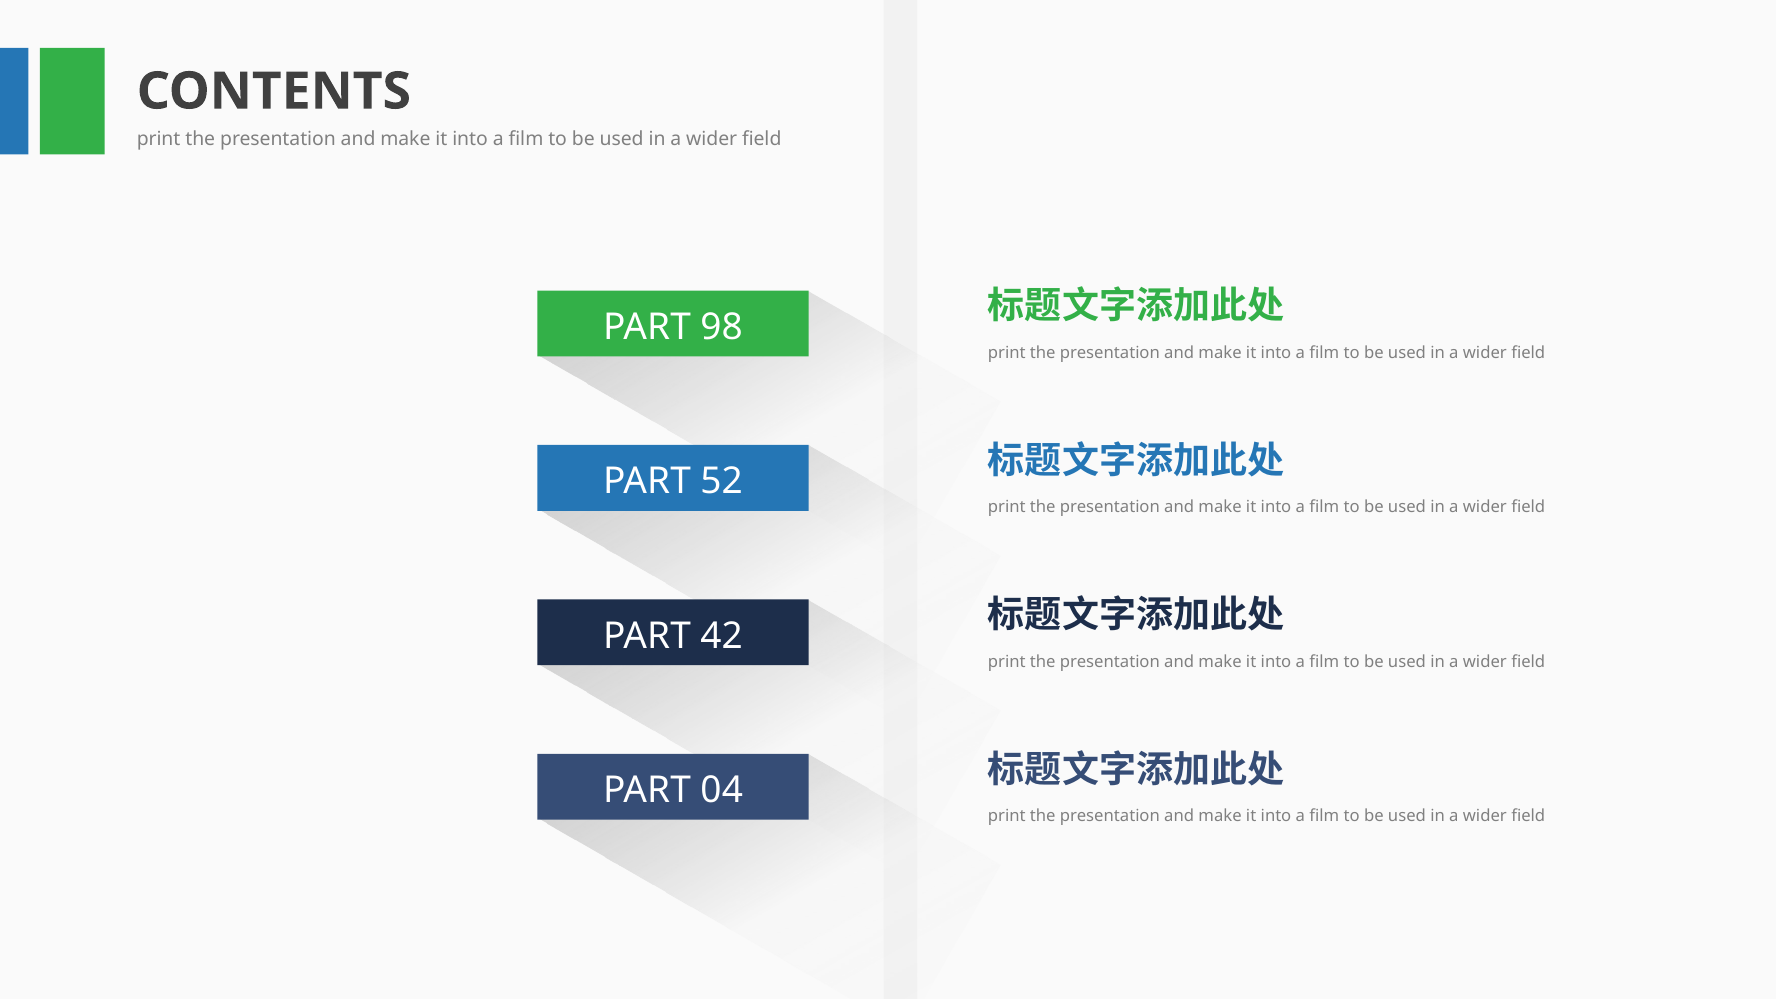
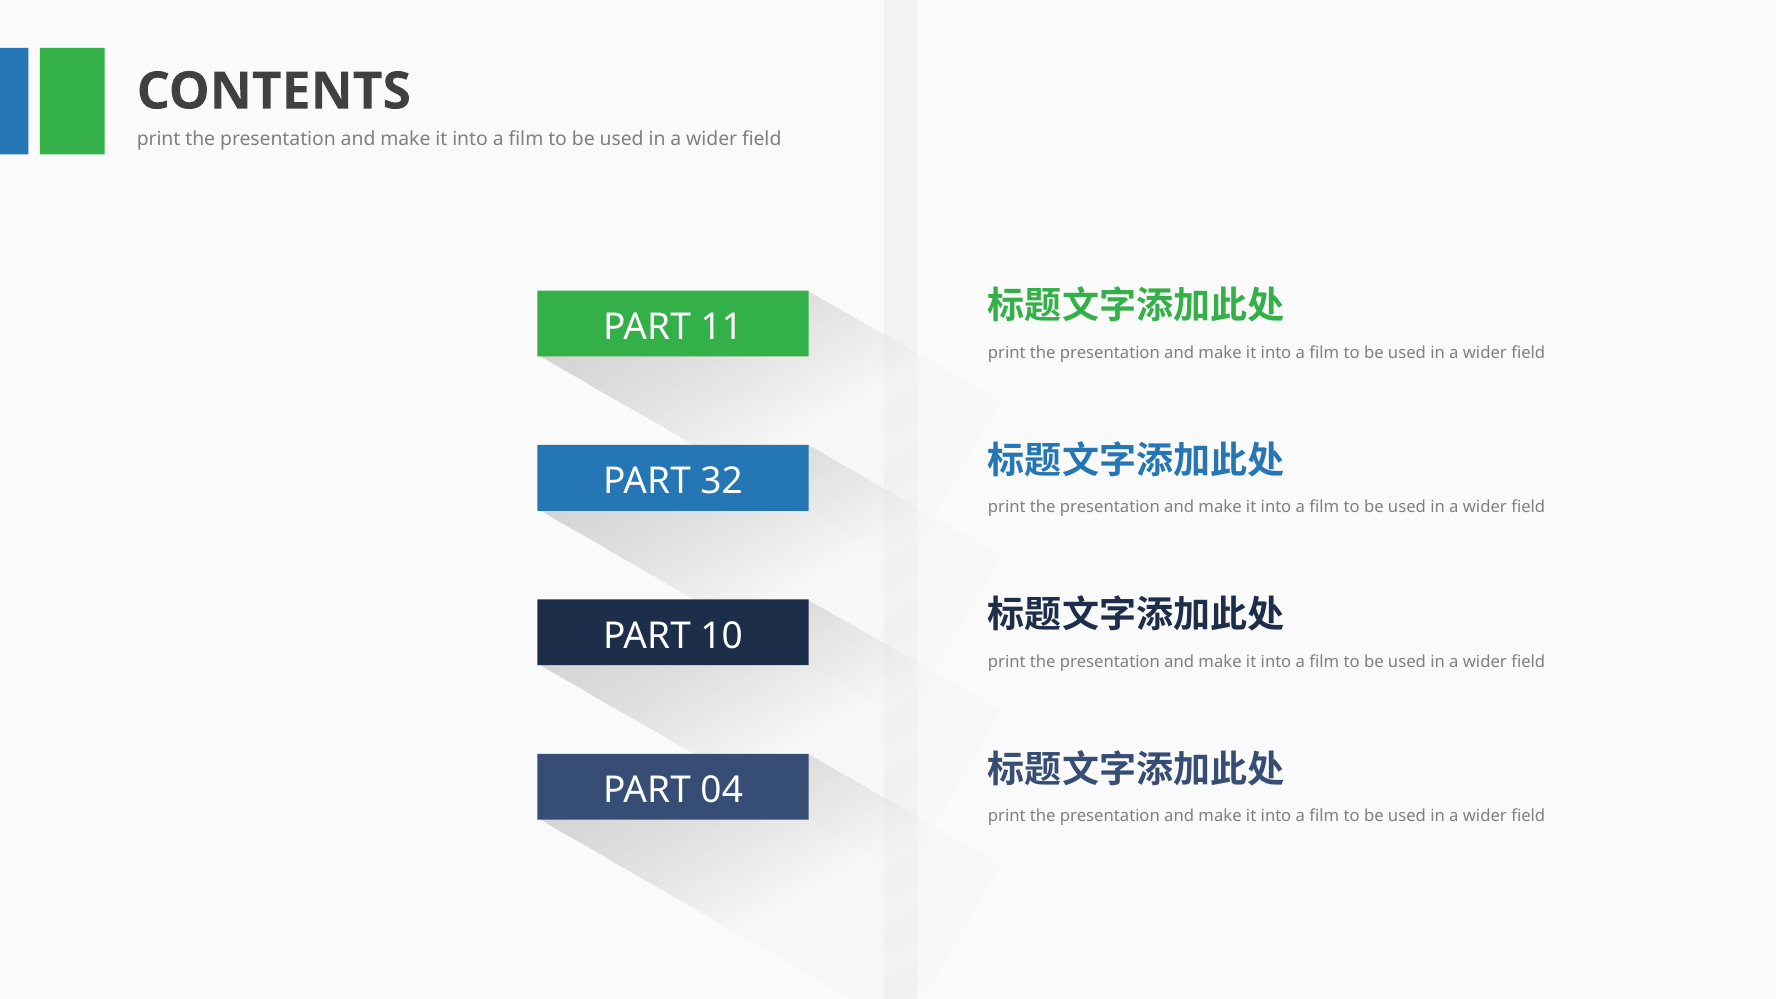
98: 98 -> 11
52: 52 -> 32
42: 42 -> 10
